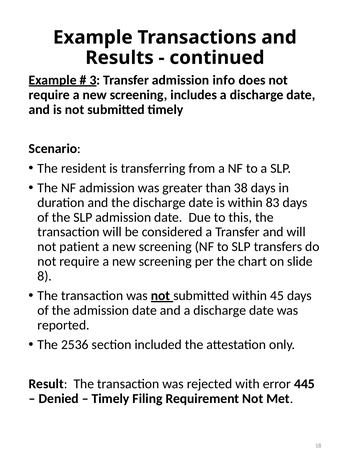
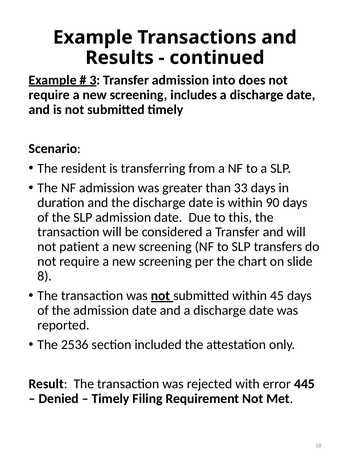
info: info -> into
38: 38 -> 33
83: 83 -> 90
